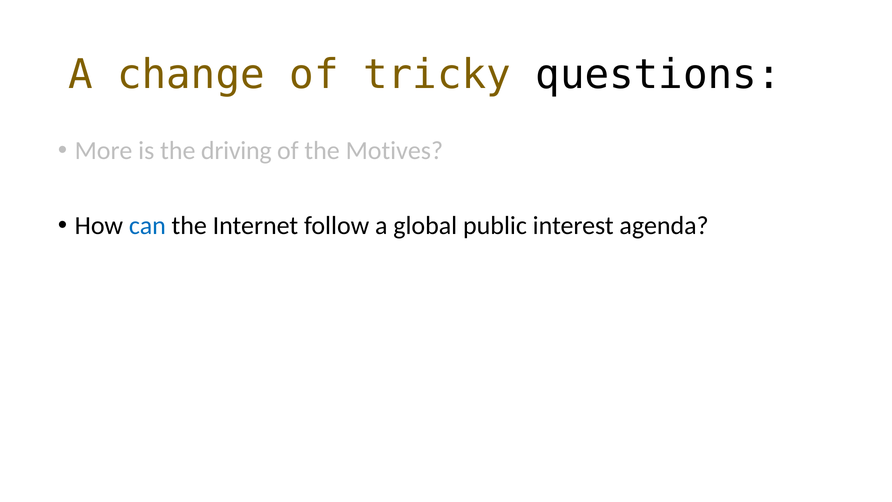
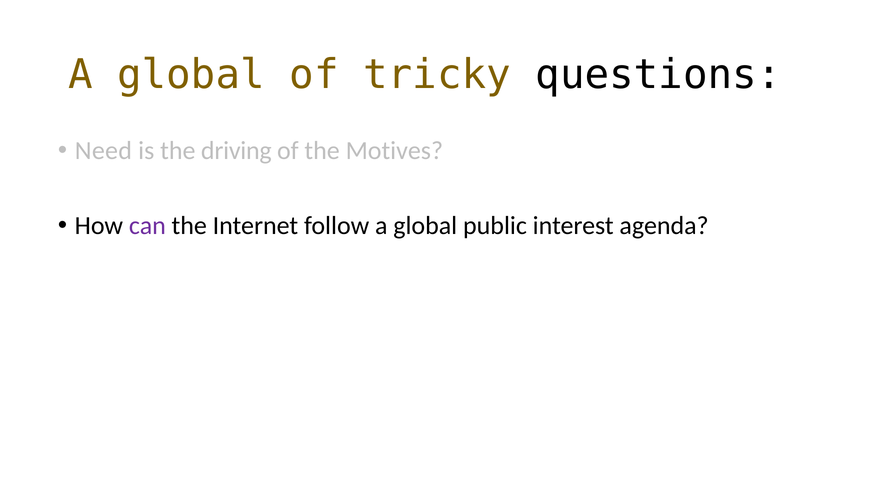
change at (191, 75): change -> global
More: More -> Need
can colour: blue -> purple
